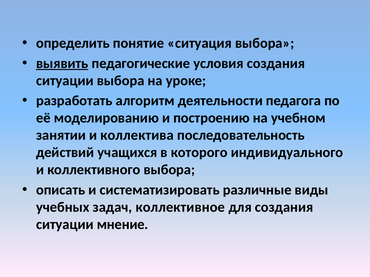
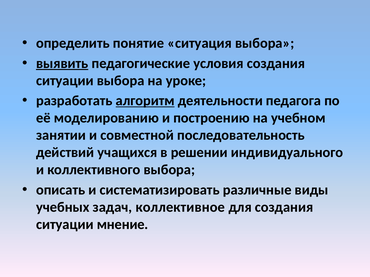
алгоритм underline: none -> present
коллектива: коллектива -> совместной
которого: которого -> решении
